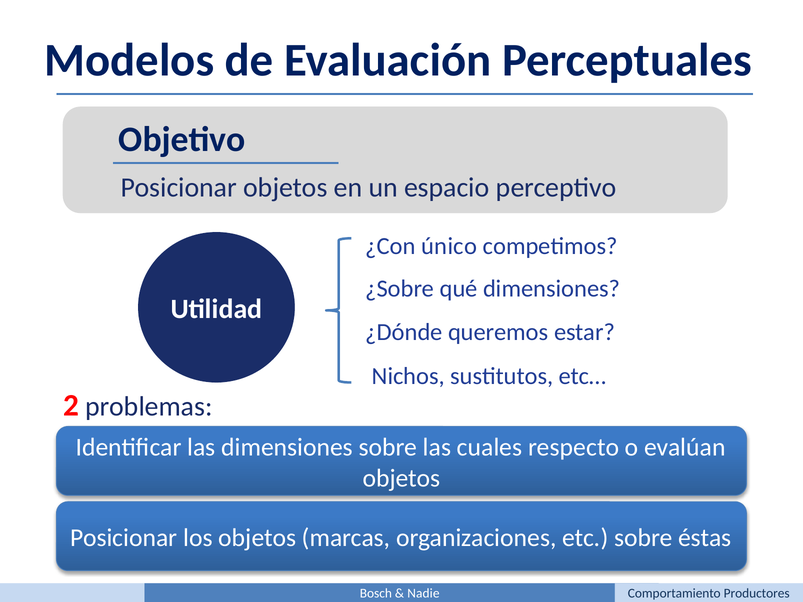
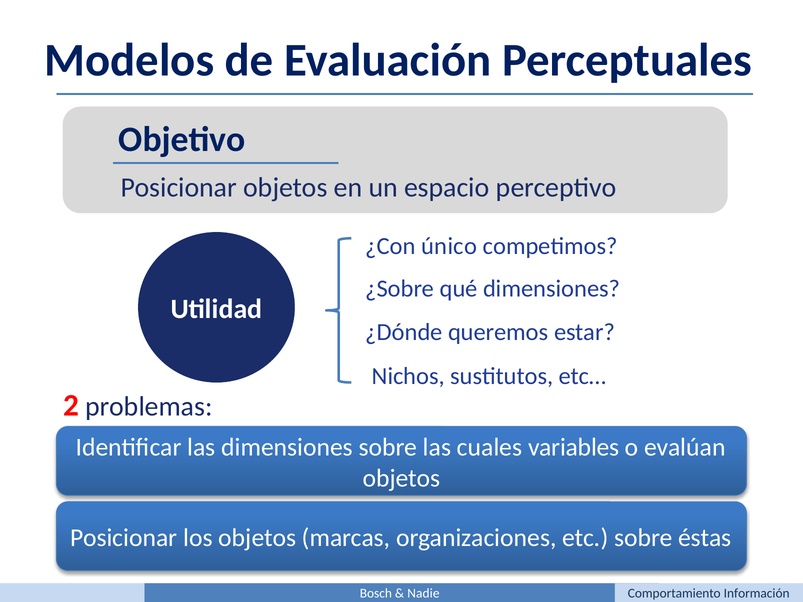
respecto: respecto -> variables
Productores: Productores -> Información
